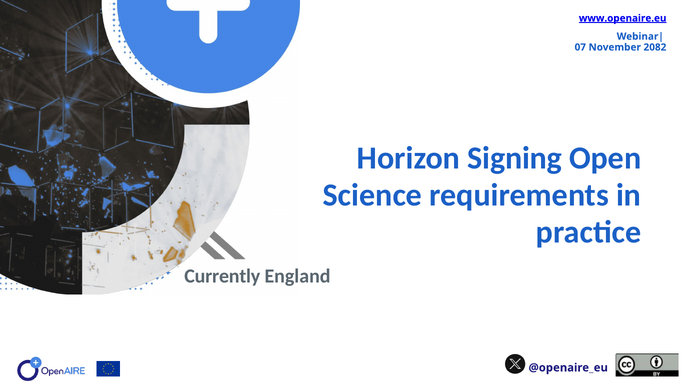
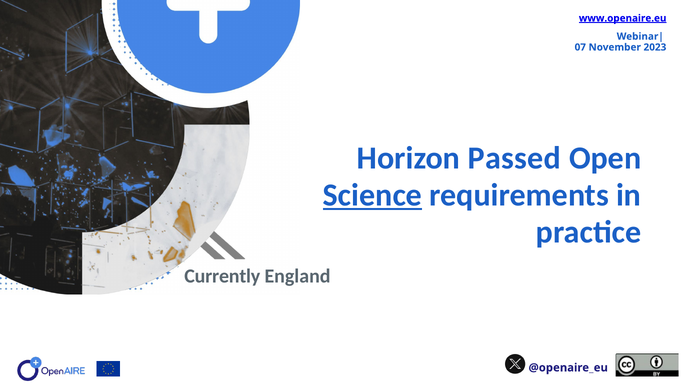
2082: 2082 -> 2023
Signing: Signing -> Passed
Science underline: none -> present
